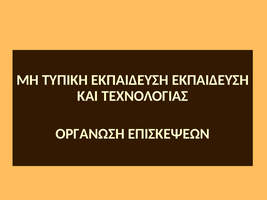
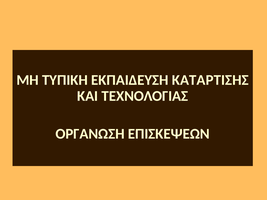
ΕΚΠΑΙΔΕΥΣΗ ΕΚΠΑΙΔΕΥΣΗ: ΕΚΠΑΙΔΕΥΣΗ -> ΚΑΤΑΡΤΙΣΗΣ
